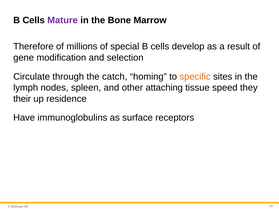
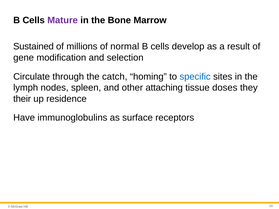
Therefore: Therefore -> Sustained
special: special -> normal
specific colour: orange -> blue
speed: speed -> doses
